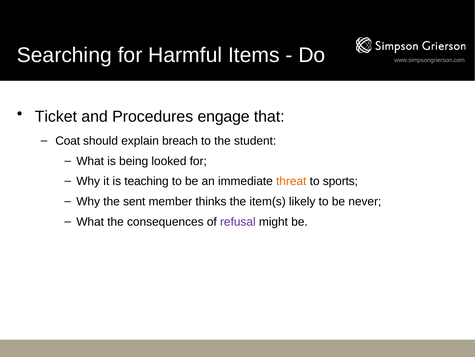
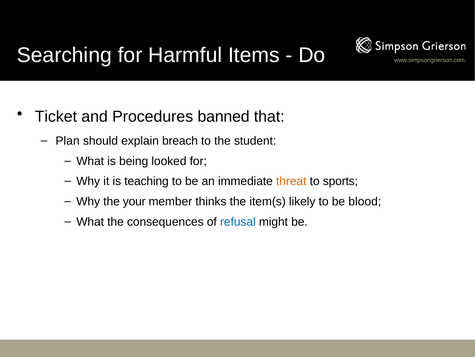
engage: engage -> banned
Coat: Coat -> Plan
sent: sent -> your
never: never -> blood
refusal colour: purple -> blue
